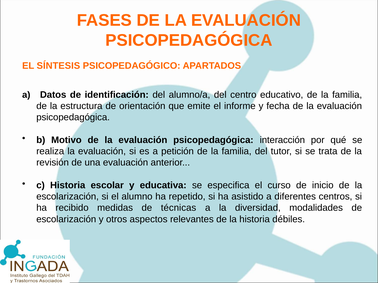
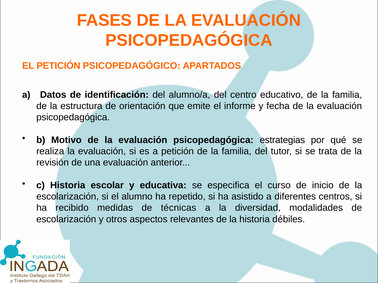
EL SÍNTESIS: SÍNTESIS -> PETICIÓN
interacción: interacción -> estrategias
